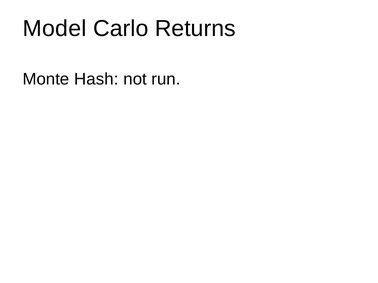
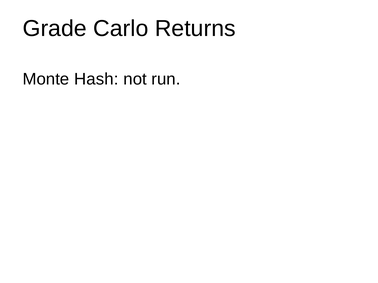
Model: Model -> Grade
